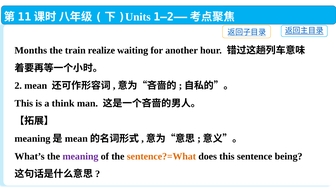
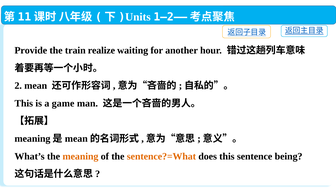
Months: Months -> Provide
think: think -> game
meaning at (80, 156) colour: purple -> orange
